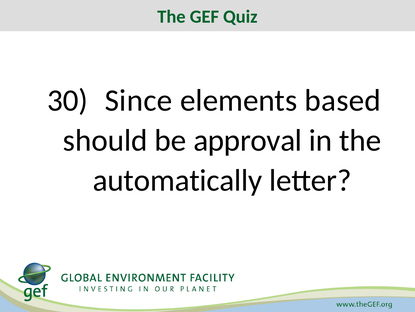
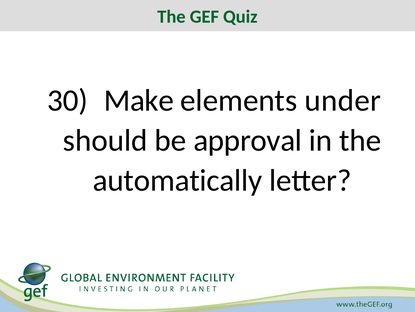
Since: Since -> Make
based: based -> under
